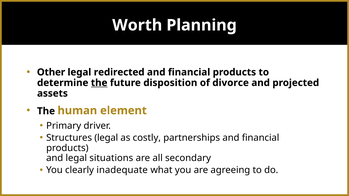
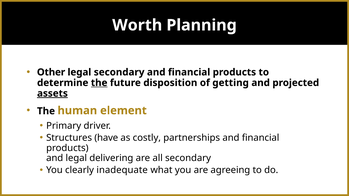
legal redirected: redirected -> secondary
divorce: divorce -> getting
assets underline: none -> present
Structures legal: legal -> have
situations: situations -> delivering
